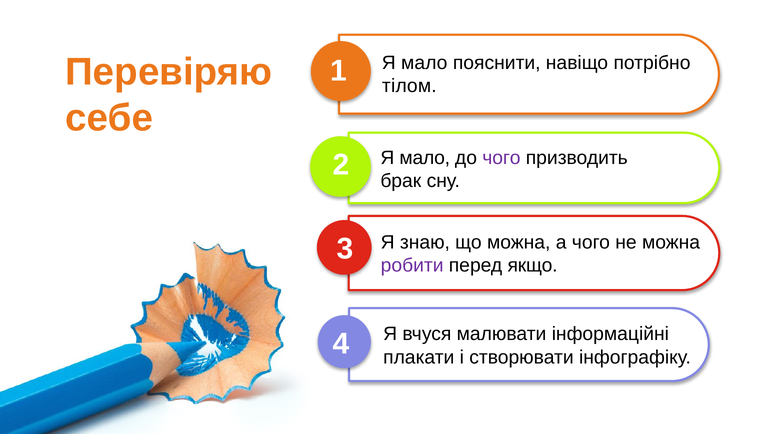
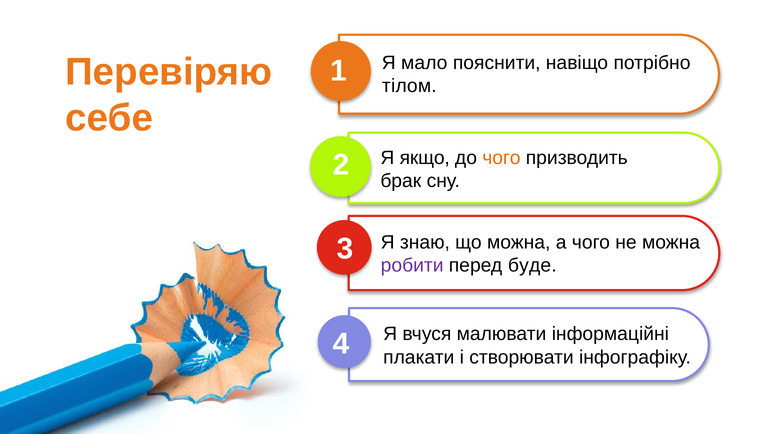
мало at (425, 158): мало -> якщо
чого at (501, 158) colour: purple -> orange
якщо: якщо -> буде
